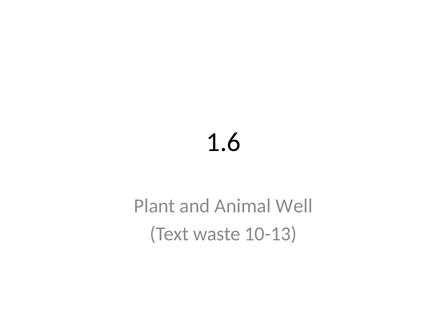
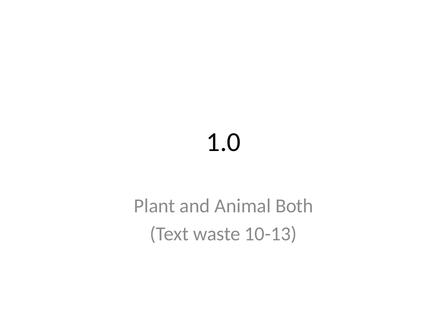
1.6: 1.6 -> 1.0
Well: Well -> Both
